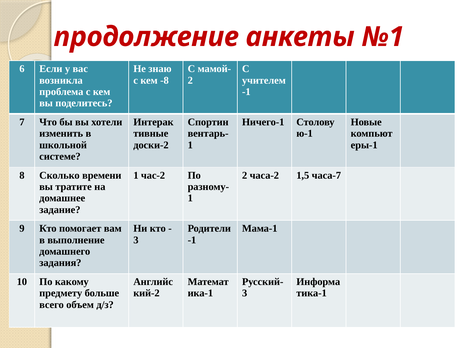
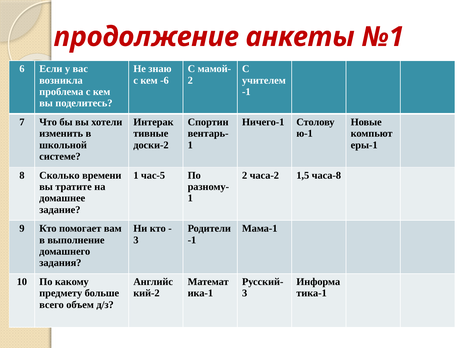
-8: -8 -> -6
час-2: час-2 -> час-5
часа-7: часа-7 -> часа-8
